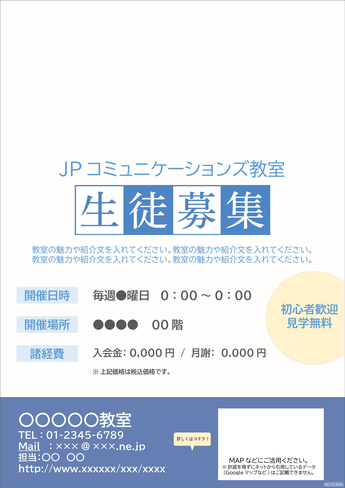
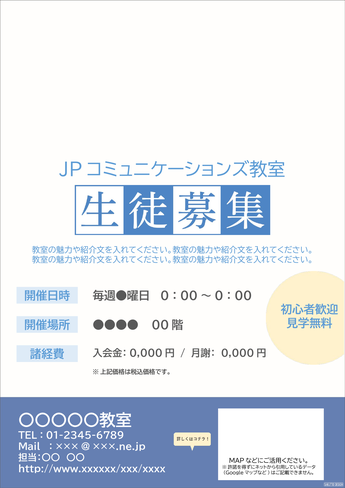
Mail underline: present -> none
